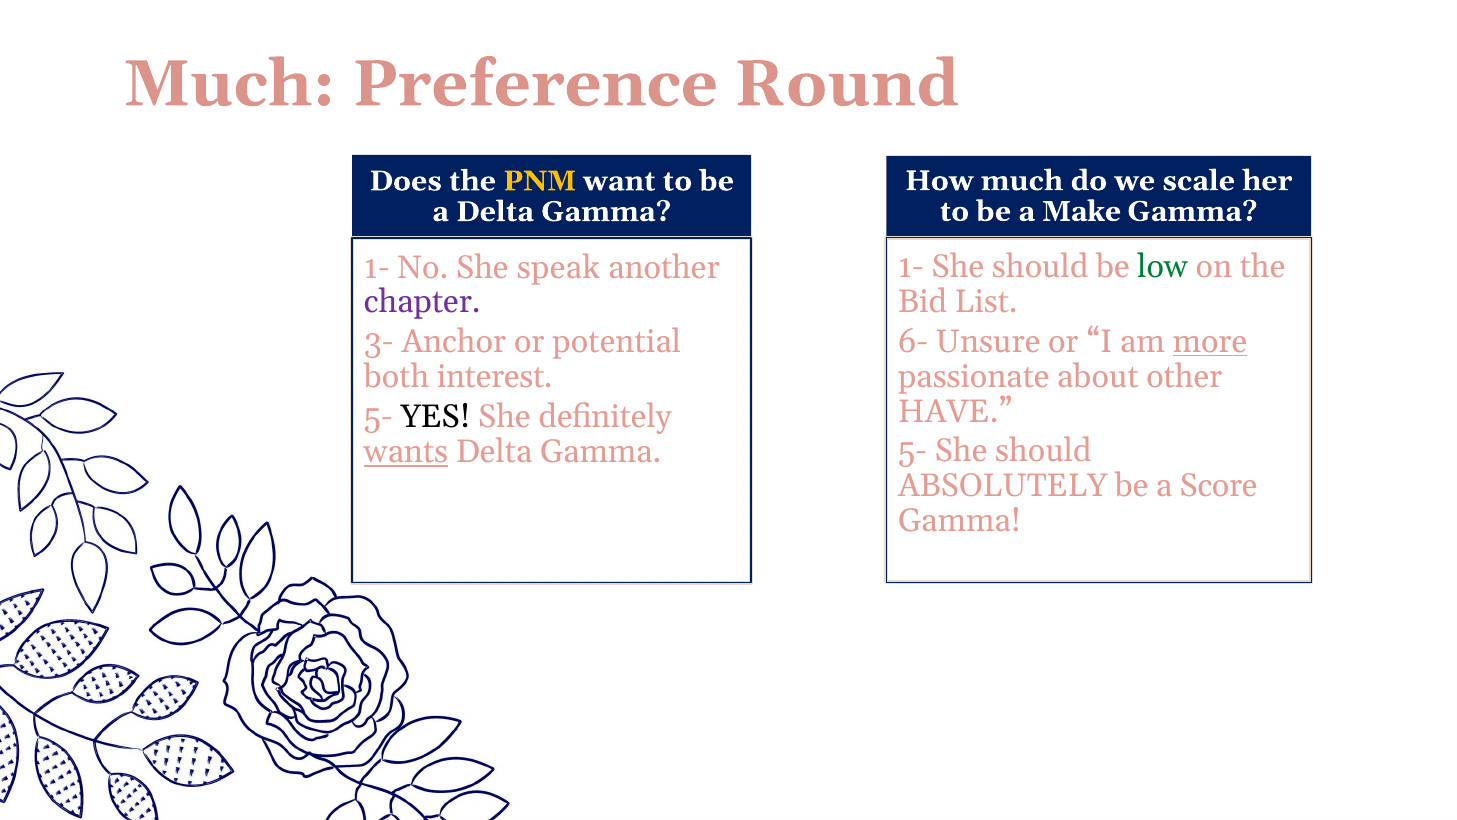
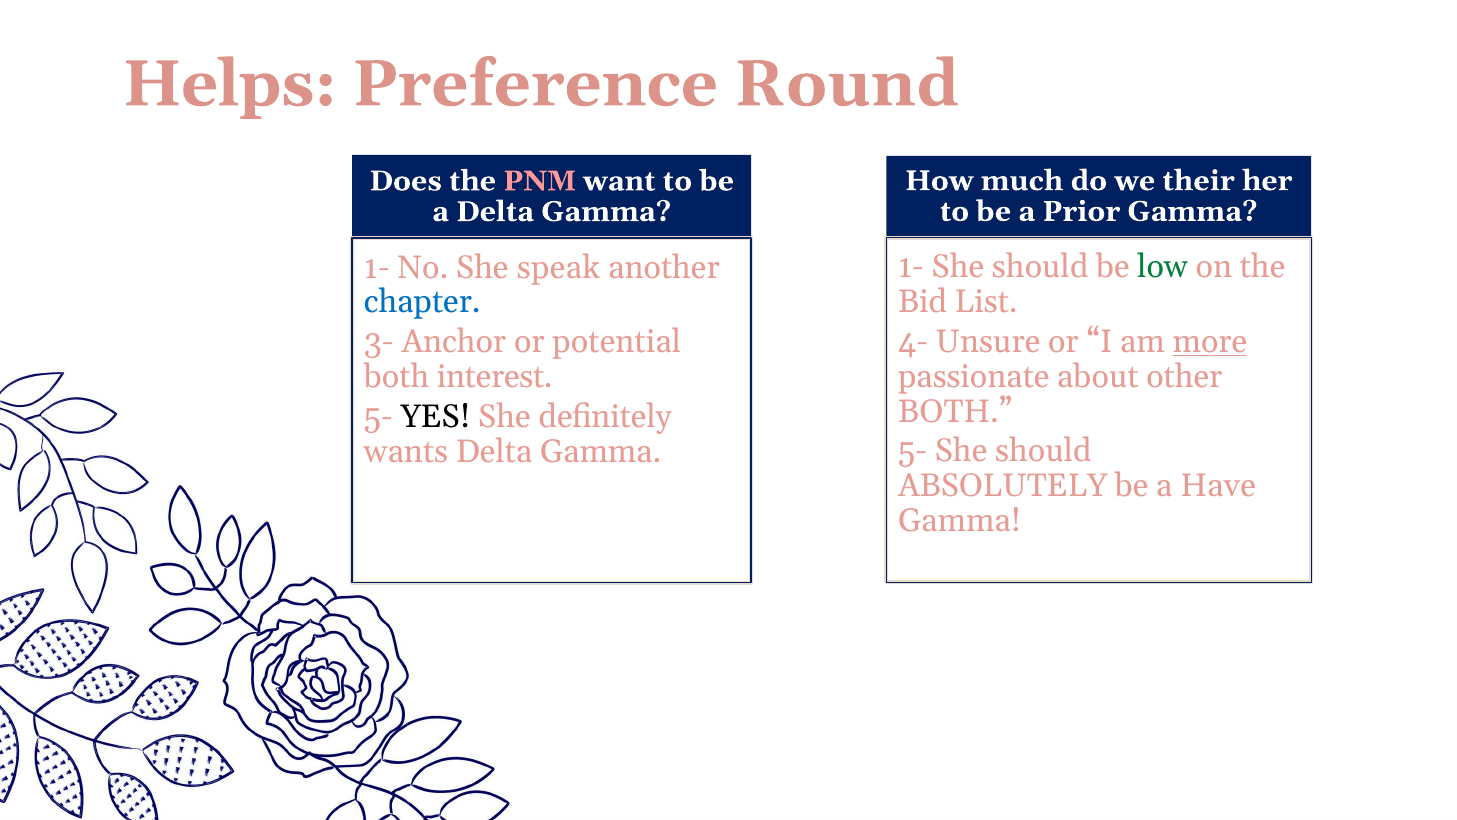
Much at (230, 84): Much -> Helps
scale: scale -> their
PNM colour: yellow -> pink
Make: Make -> Prior
chapter colour: purple -> blue
6-: 6- -> 4-
HAVE at (955, 411): HAVE -> BOTH
wants underline: present -> none
Score: Score -> Have
